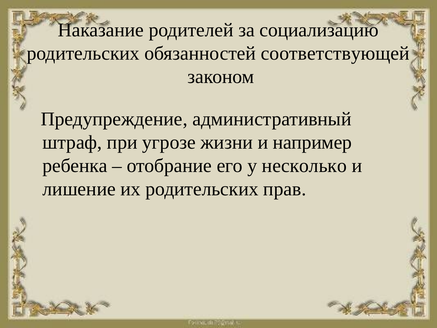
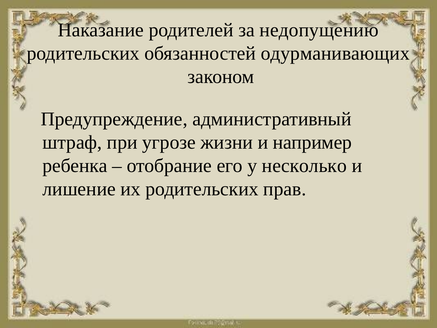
социализацию: социализацию -> недопущению
соответствующей: соответствующей -> одурманивающих
